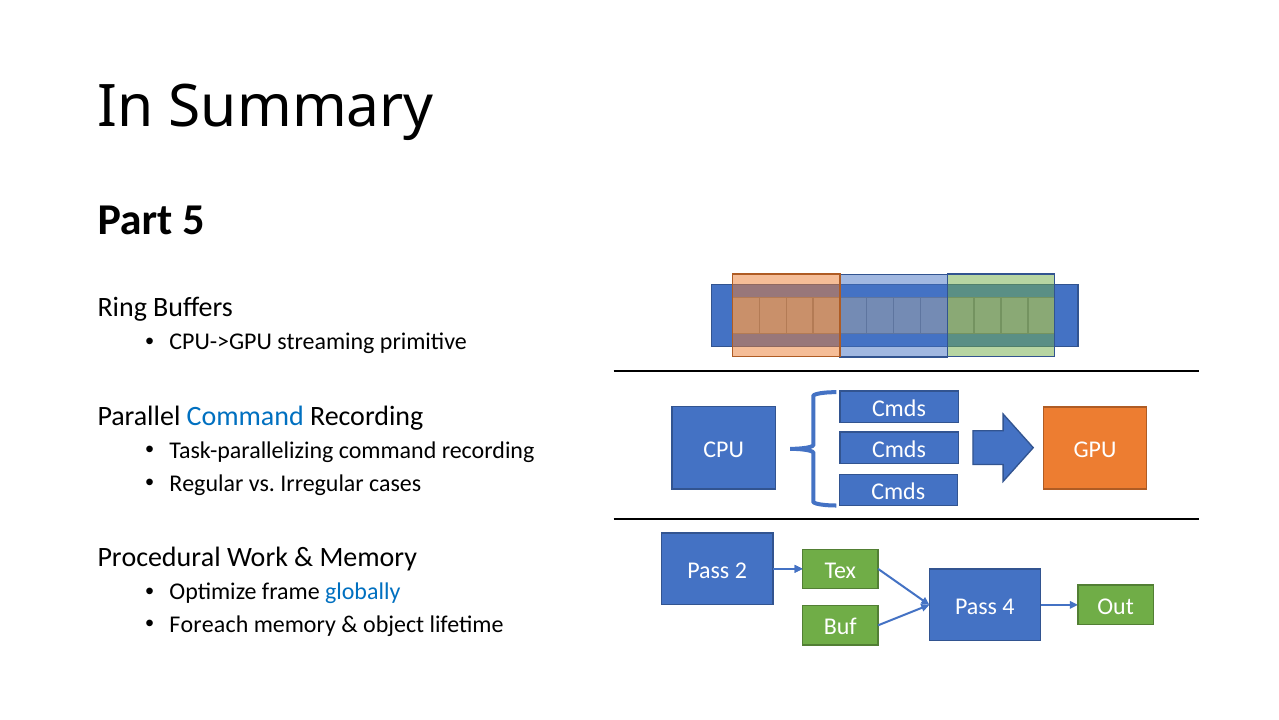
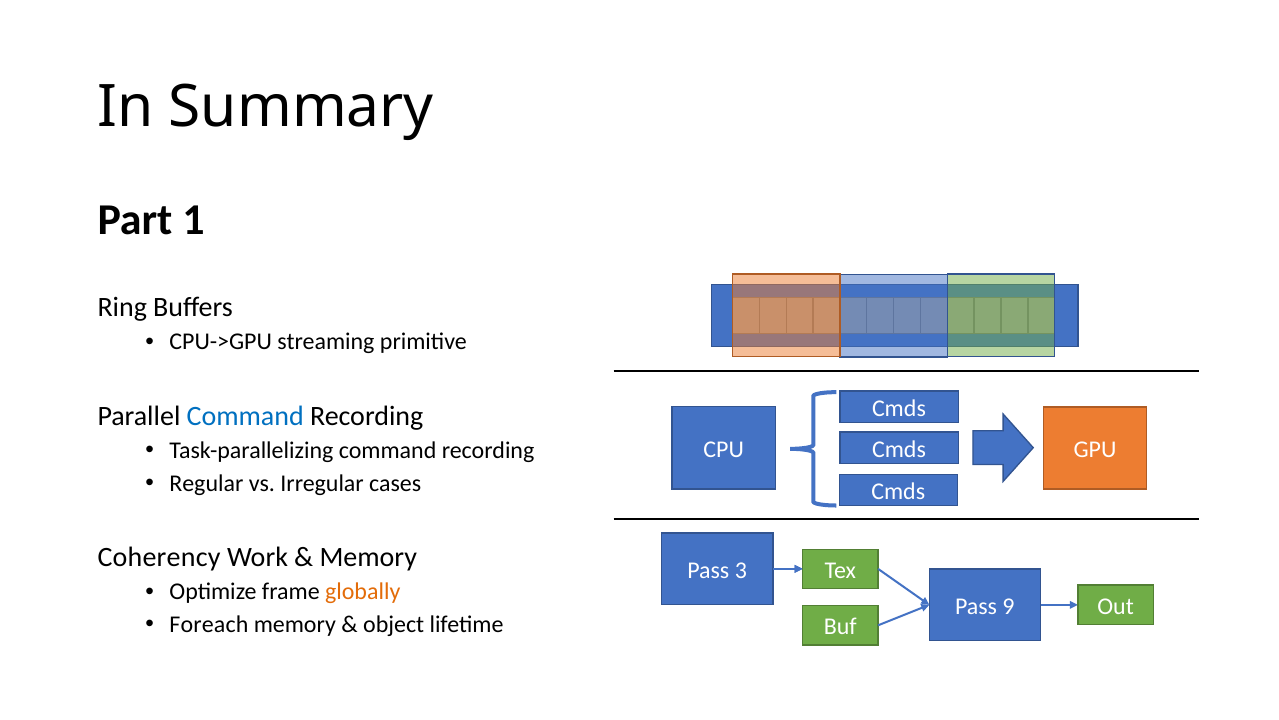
5: 5 -> 1
Procedural: Procedural -> Coherency
2: 2 -> 3
globally colour: blue -> orange
4: 4 -> 9
